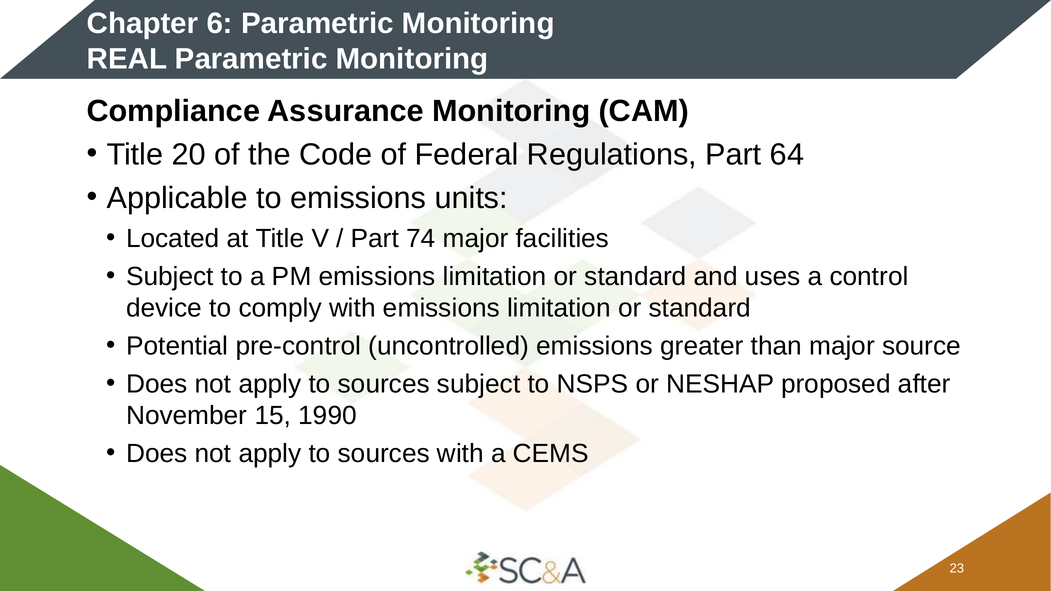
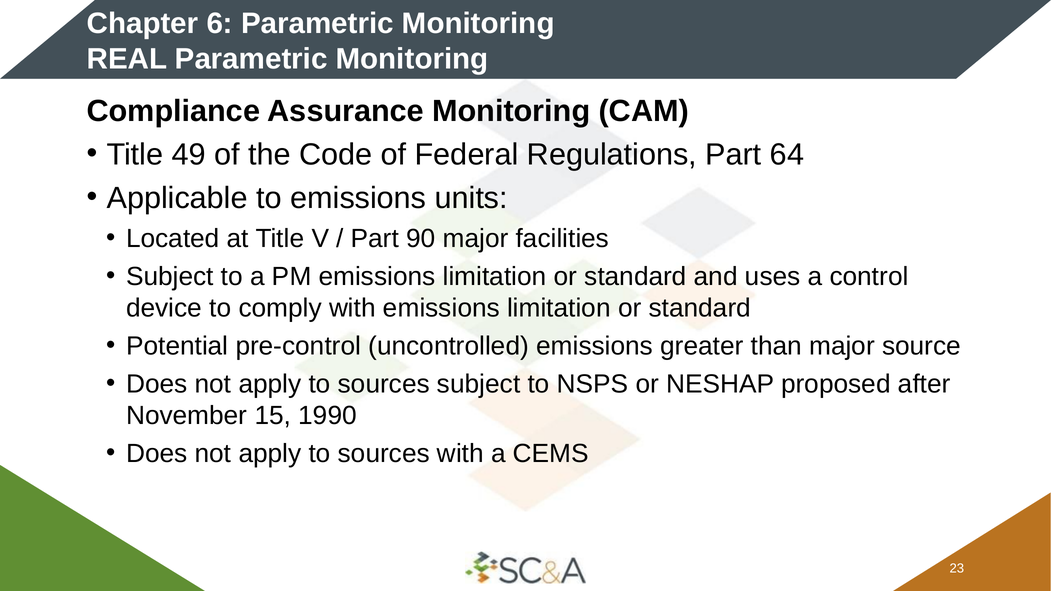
20: 20 -> 49
74: 74 -> 90
